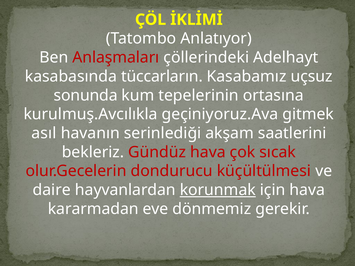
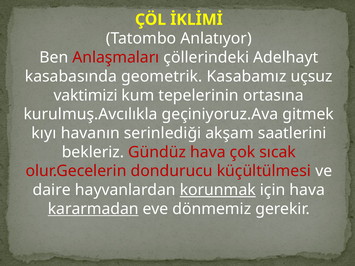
tüccarların: tüccarların -> geometrik
sonunda: sonunda -> vaktimizi
asıl: asıl -> kıyı
kararmadan underline: none -> present
